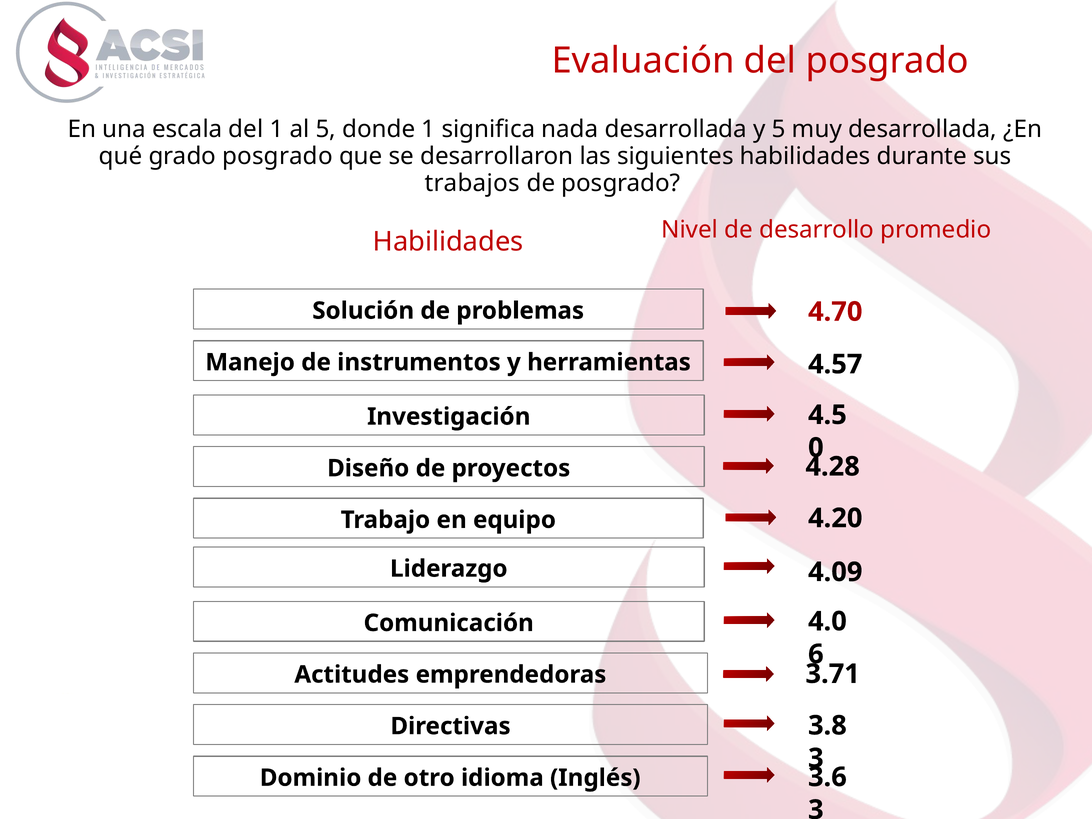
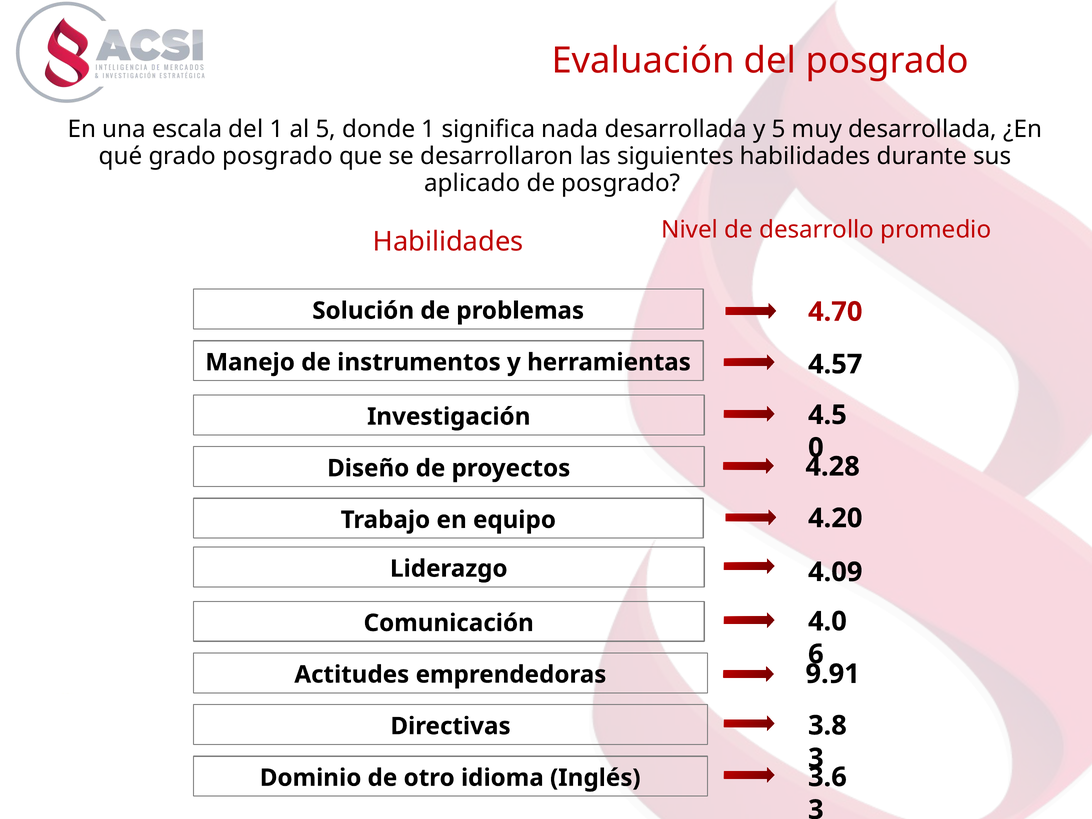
trabajos: trabajos -> aplicado
3.71: 3.71 -> 9.91
